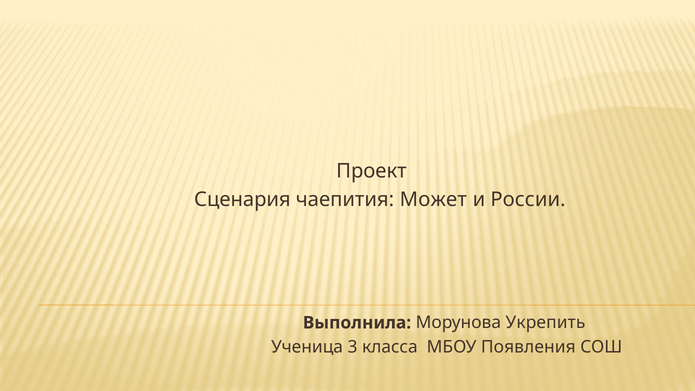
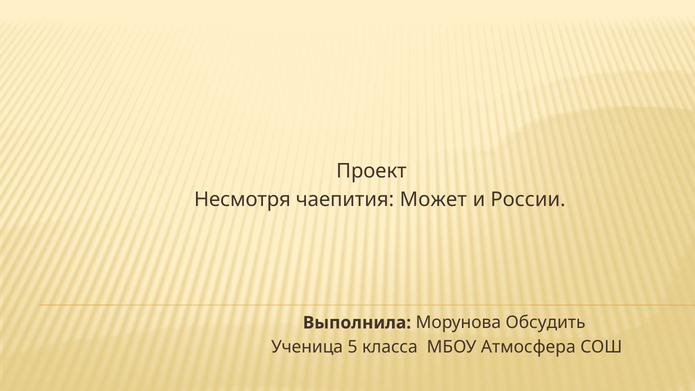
Сценария: Сценария -> Несмотря
Укрепить: Укрепить -> Обсудить
3: 3 -> 5
Появления: Появления -> Атмосфера
